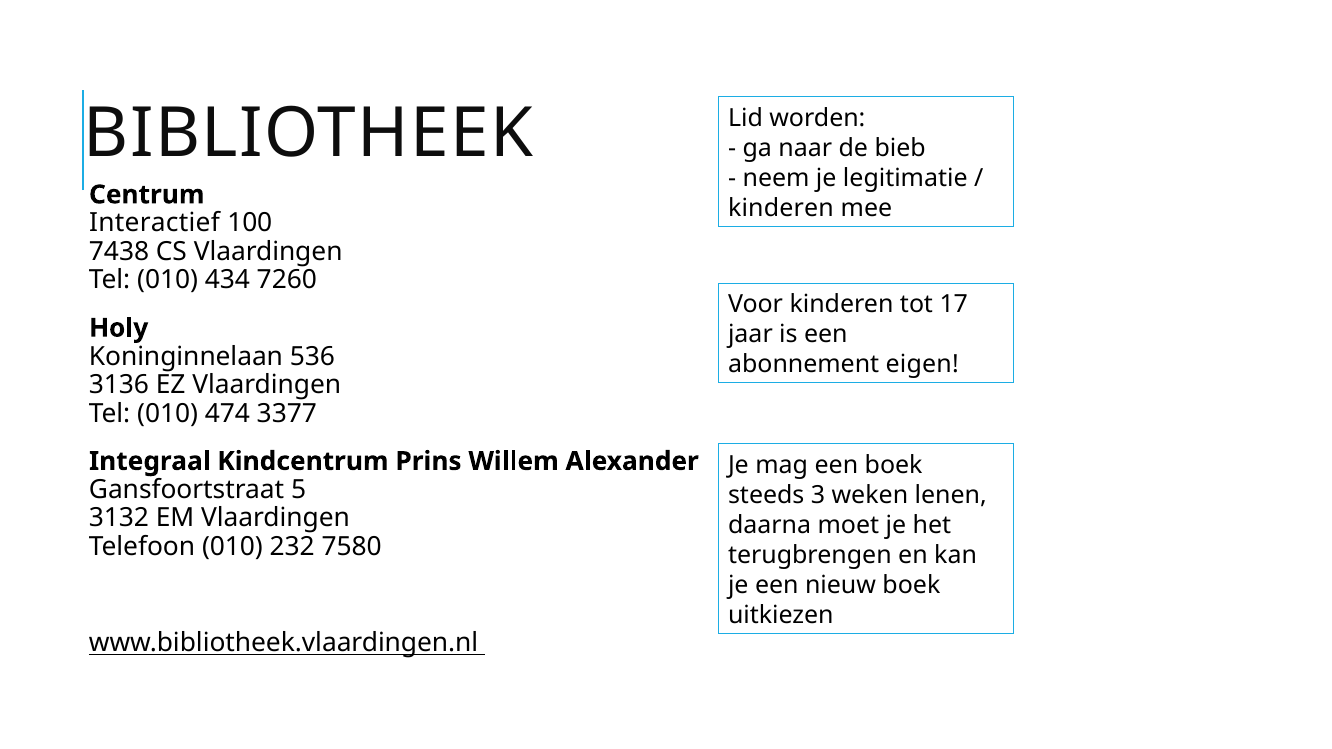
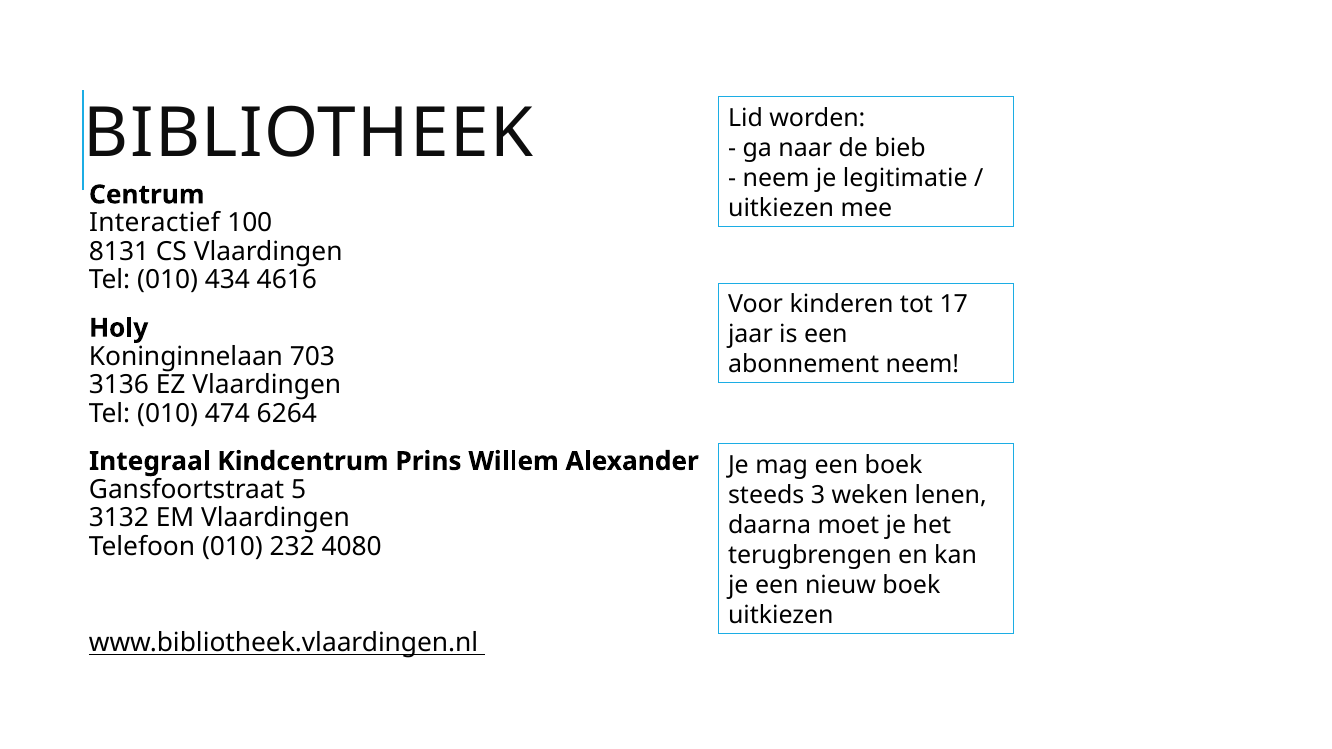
kinderen at (781, 208): kinderen -> uitkiezen
7438: 7438 -> 8131
7260: 7260 -> 4616
536: 536 -> 703
abonnement eigen: eigen -> neem
3377: 3377 -> 6264
7580: 7580 -> 4080
